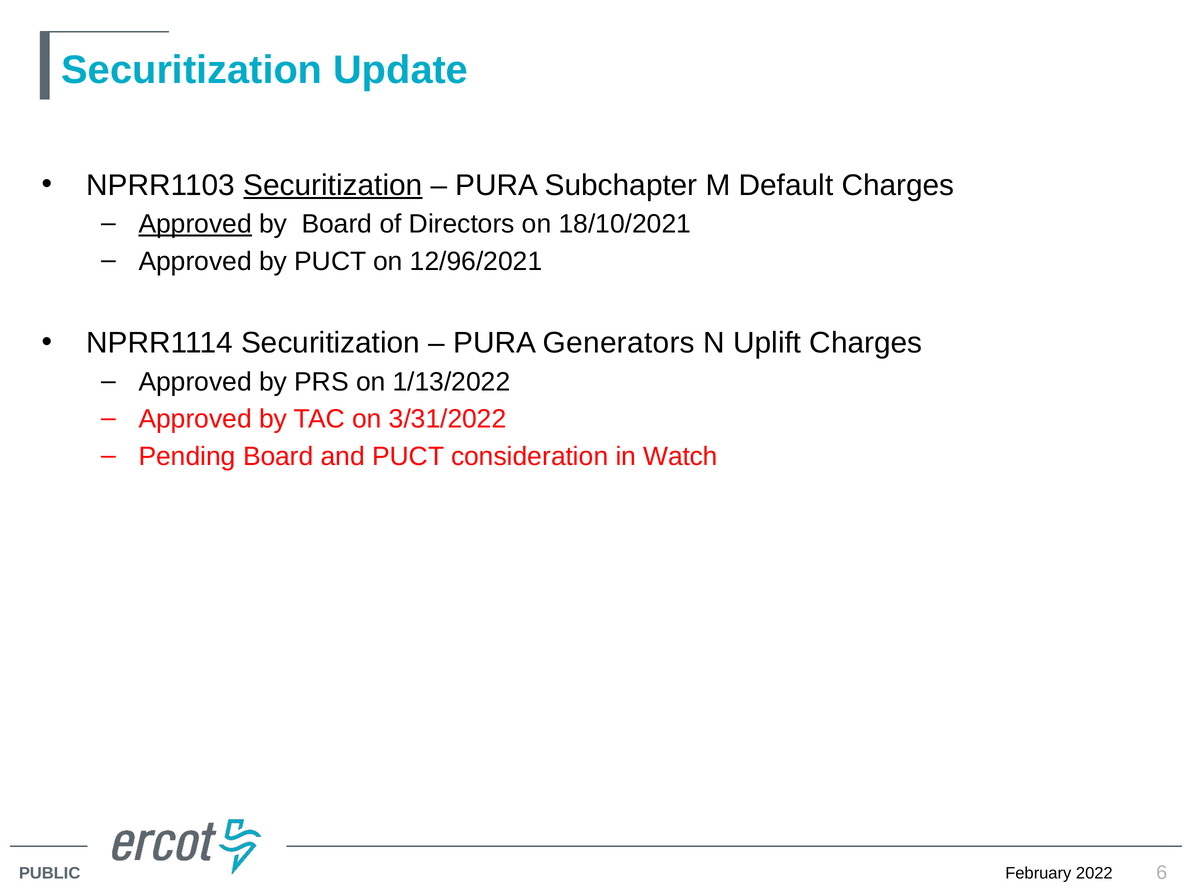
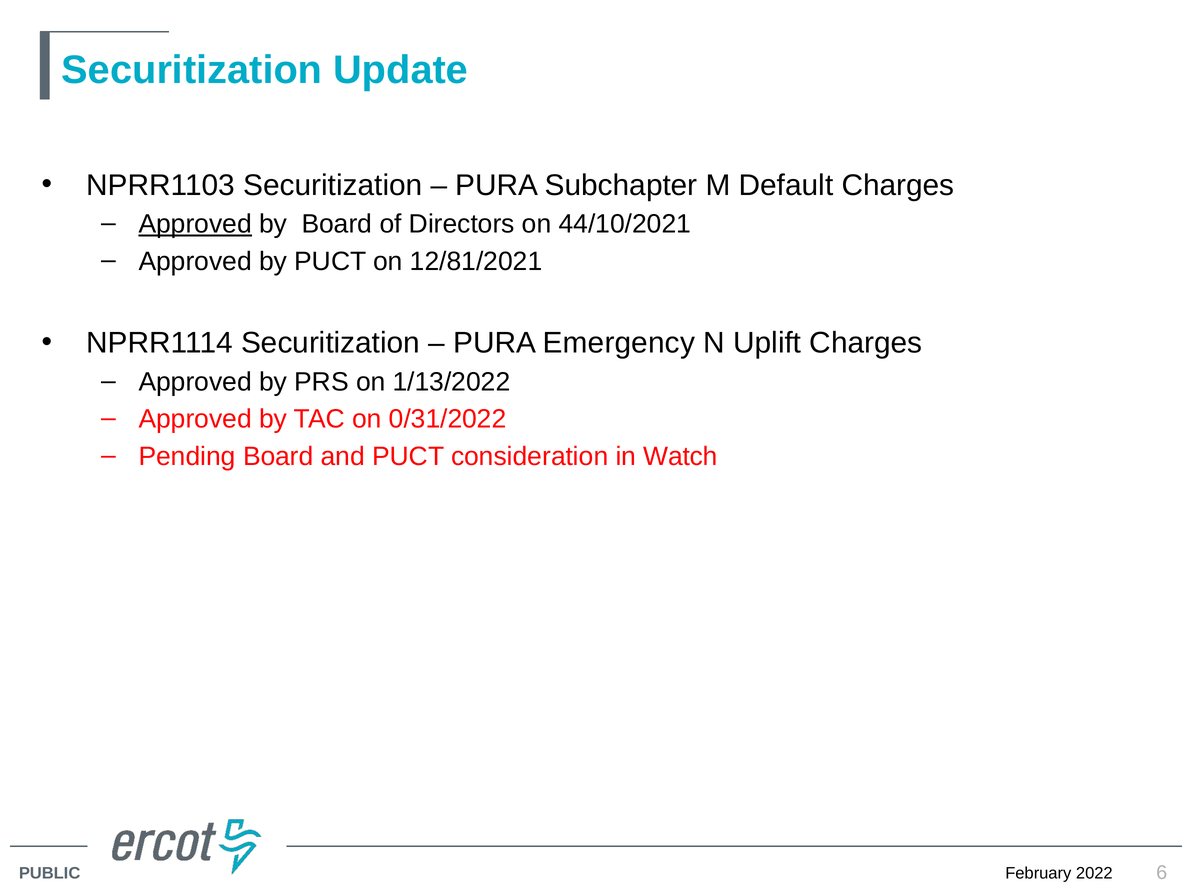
Securitization at (333, 185) underline: present -> none
18/10/2021: 18/10/2021 -> 44/10/2021
12/96/2021: 12/96/2021 -> 12/81/2021
Generators: Generators -> Emergency
3/31/2022: 3/31/2022 -> 0/31/2022
